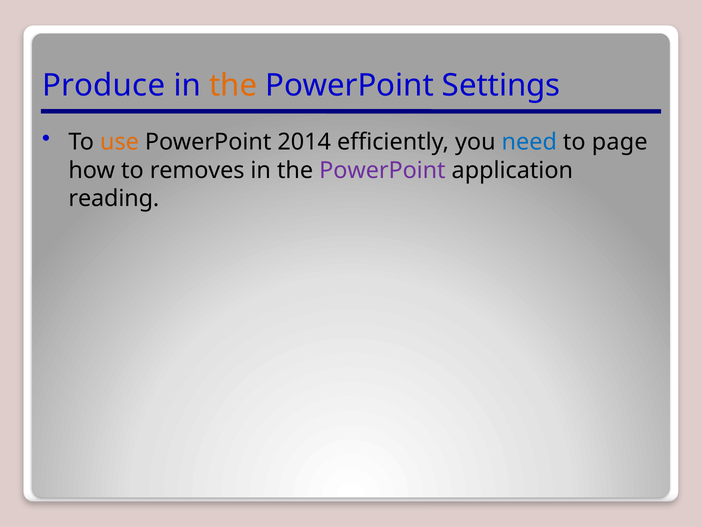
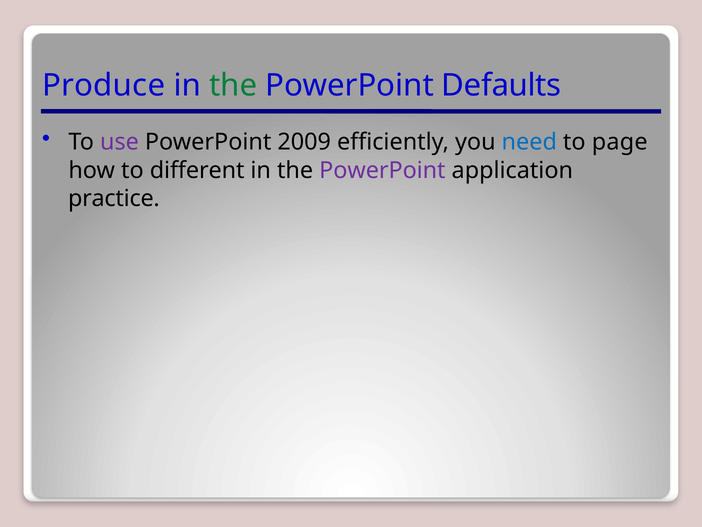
the at (233, 85) colour: orange -> green
Settings: Settings -> Defaults
use colour: orange -> purple
2014: 2014 -> 2009
removes: removes -> different
reading: reading -> practice
